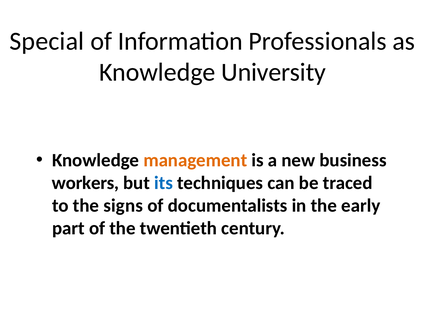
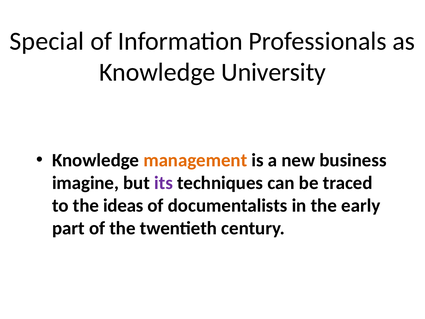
workers: workers -> imagine
its colour: blue -> purple
signs: signs -> ideas
